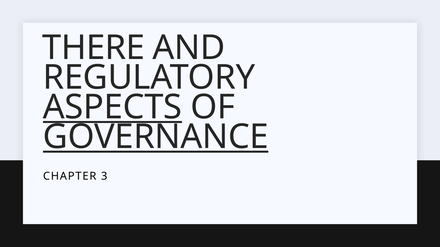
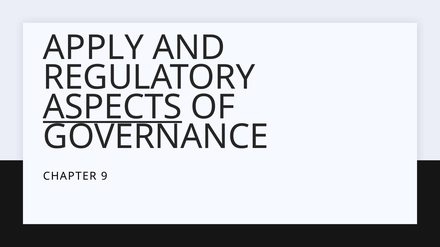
THERE: THERE -> APPLY
GOVERNANCE underline: present -> none
3: 3 -> 9
